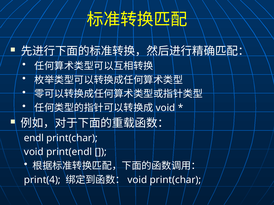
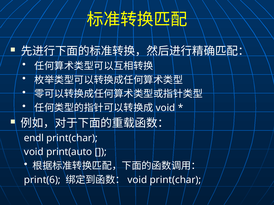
print(endl: print(endl -> print(auto
print(4: print(4 -> print(6
